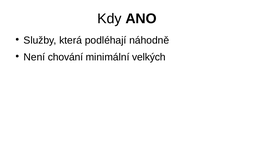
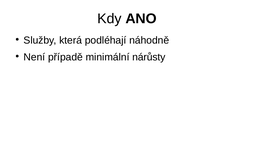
chování: chování -> případě
velkých: velkých -> nárůsty
